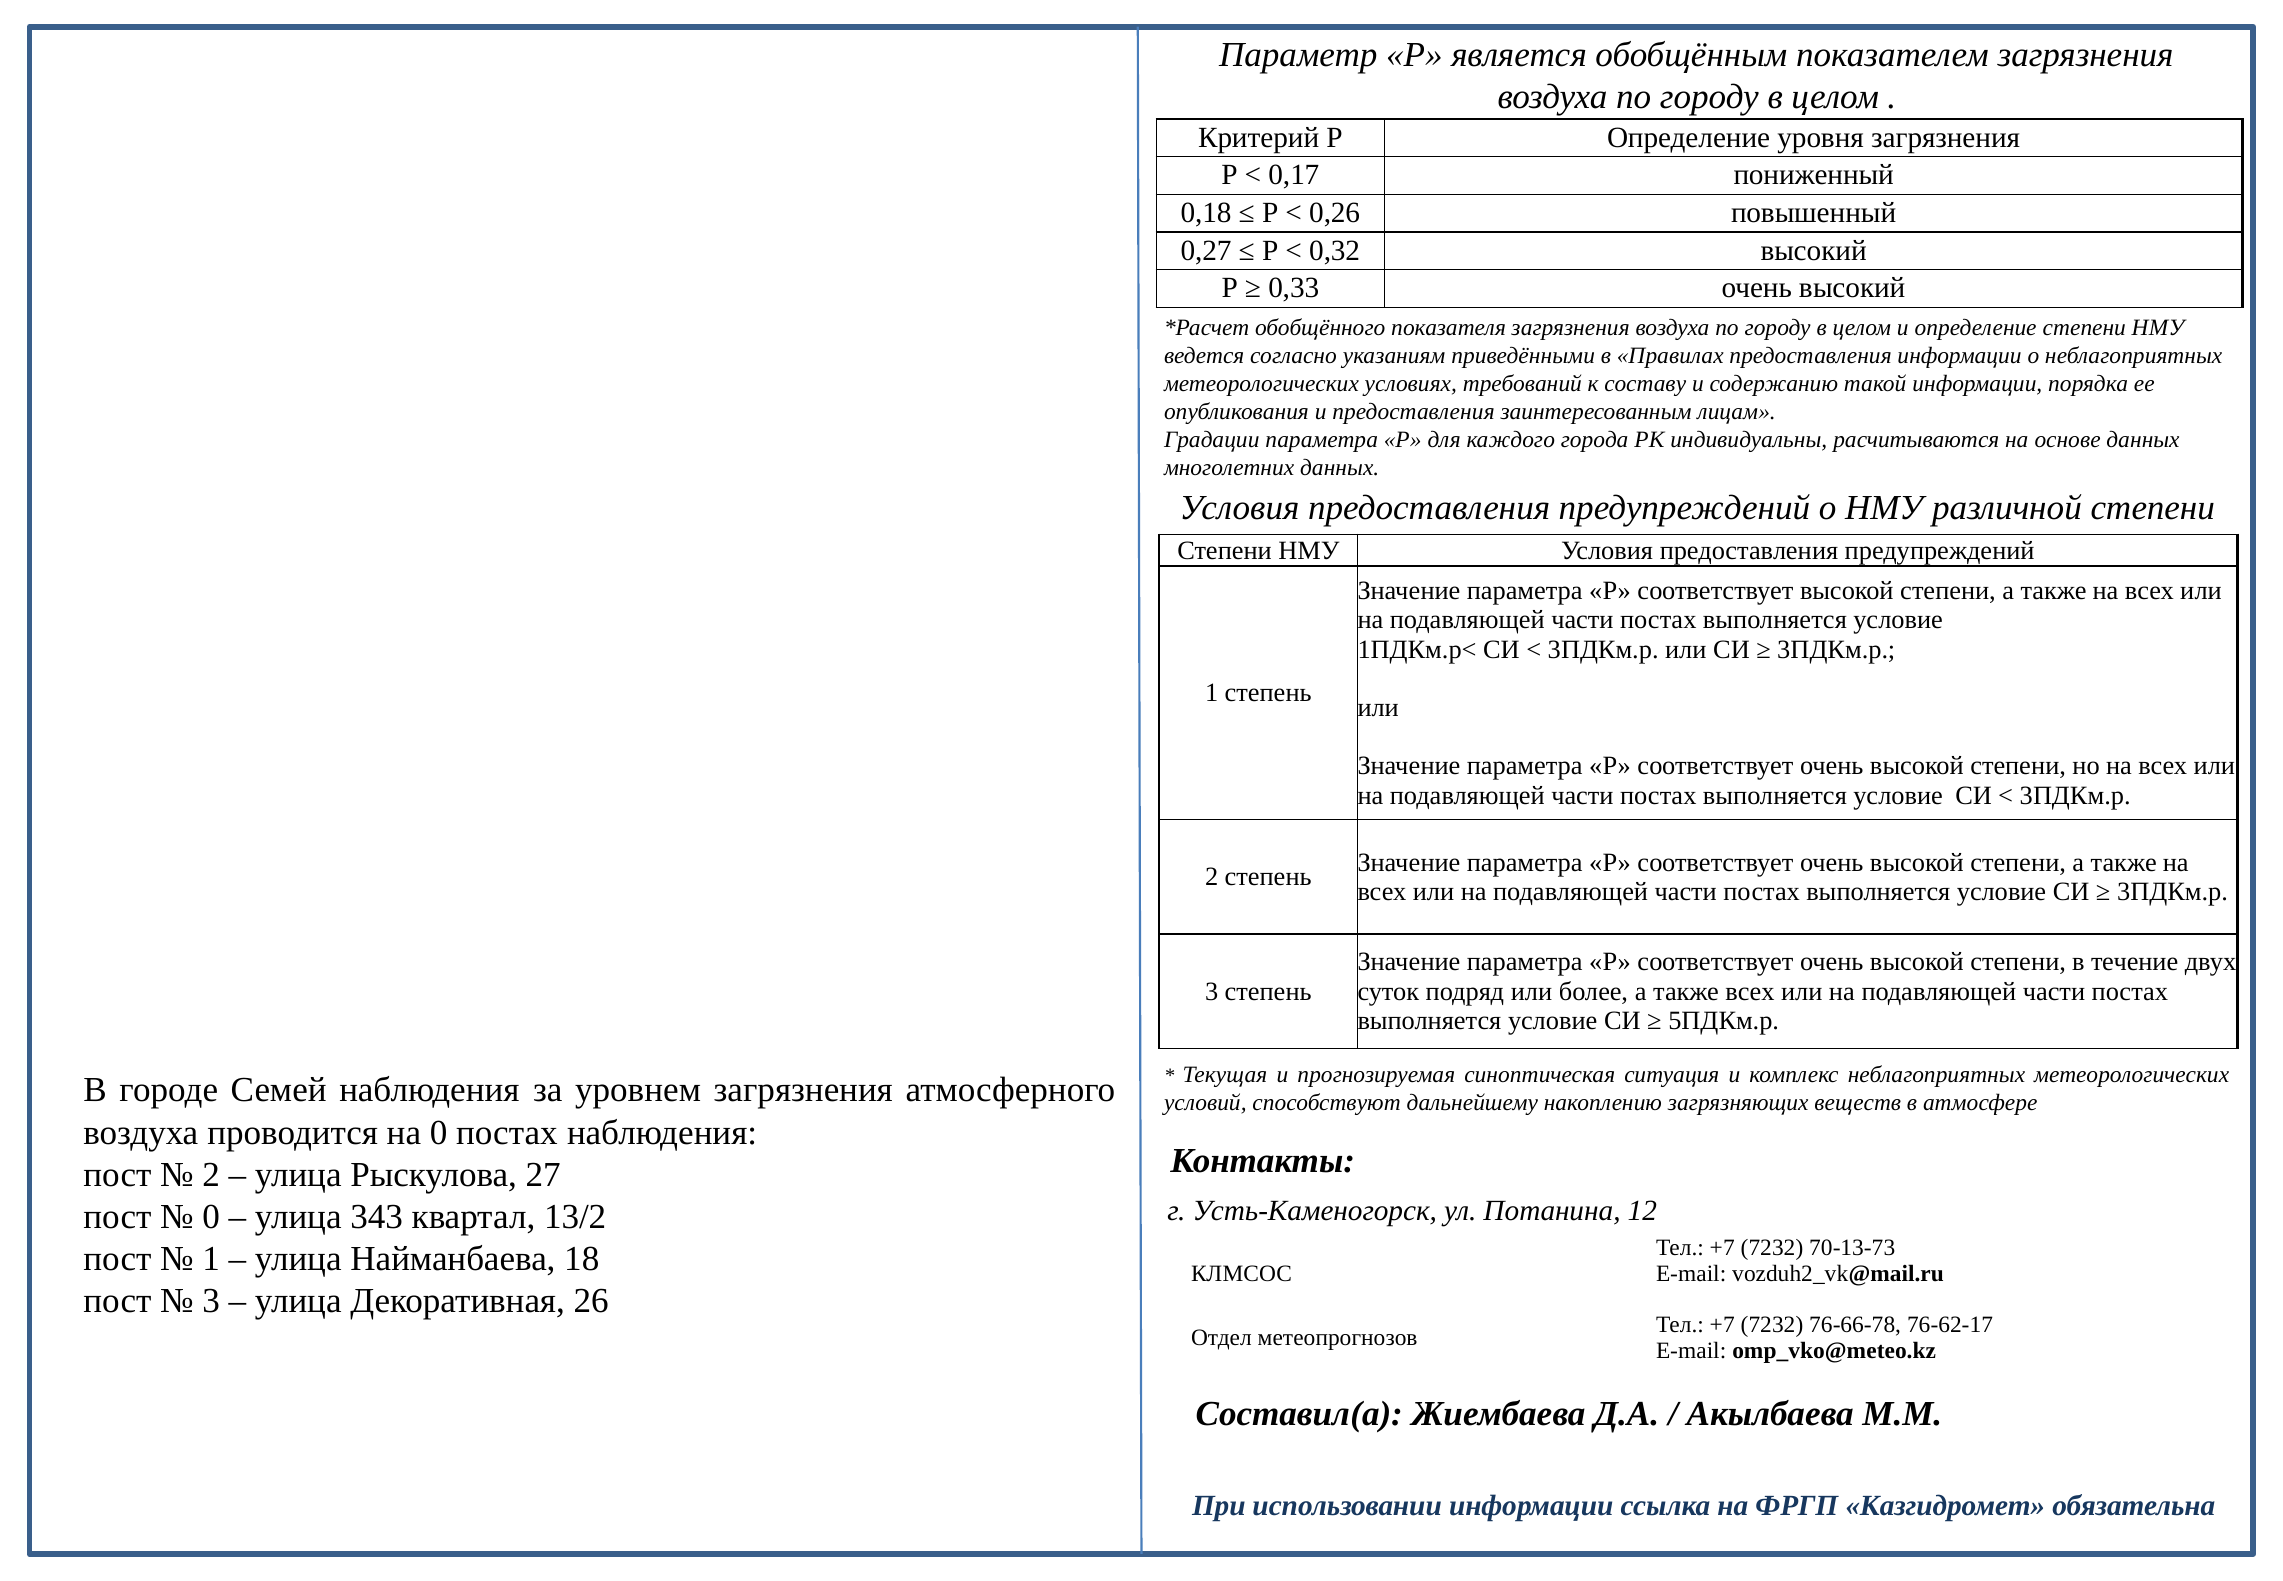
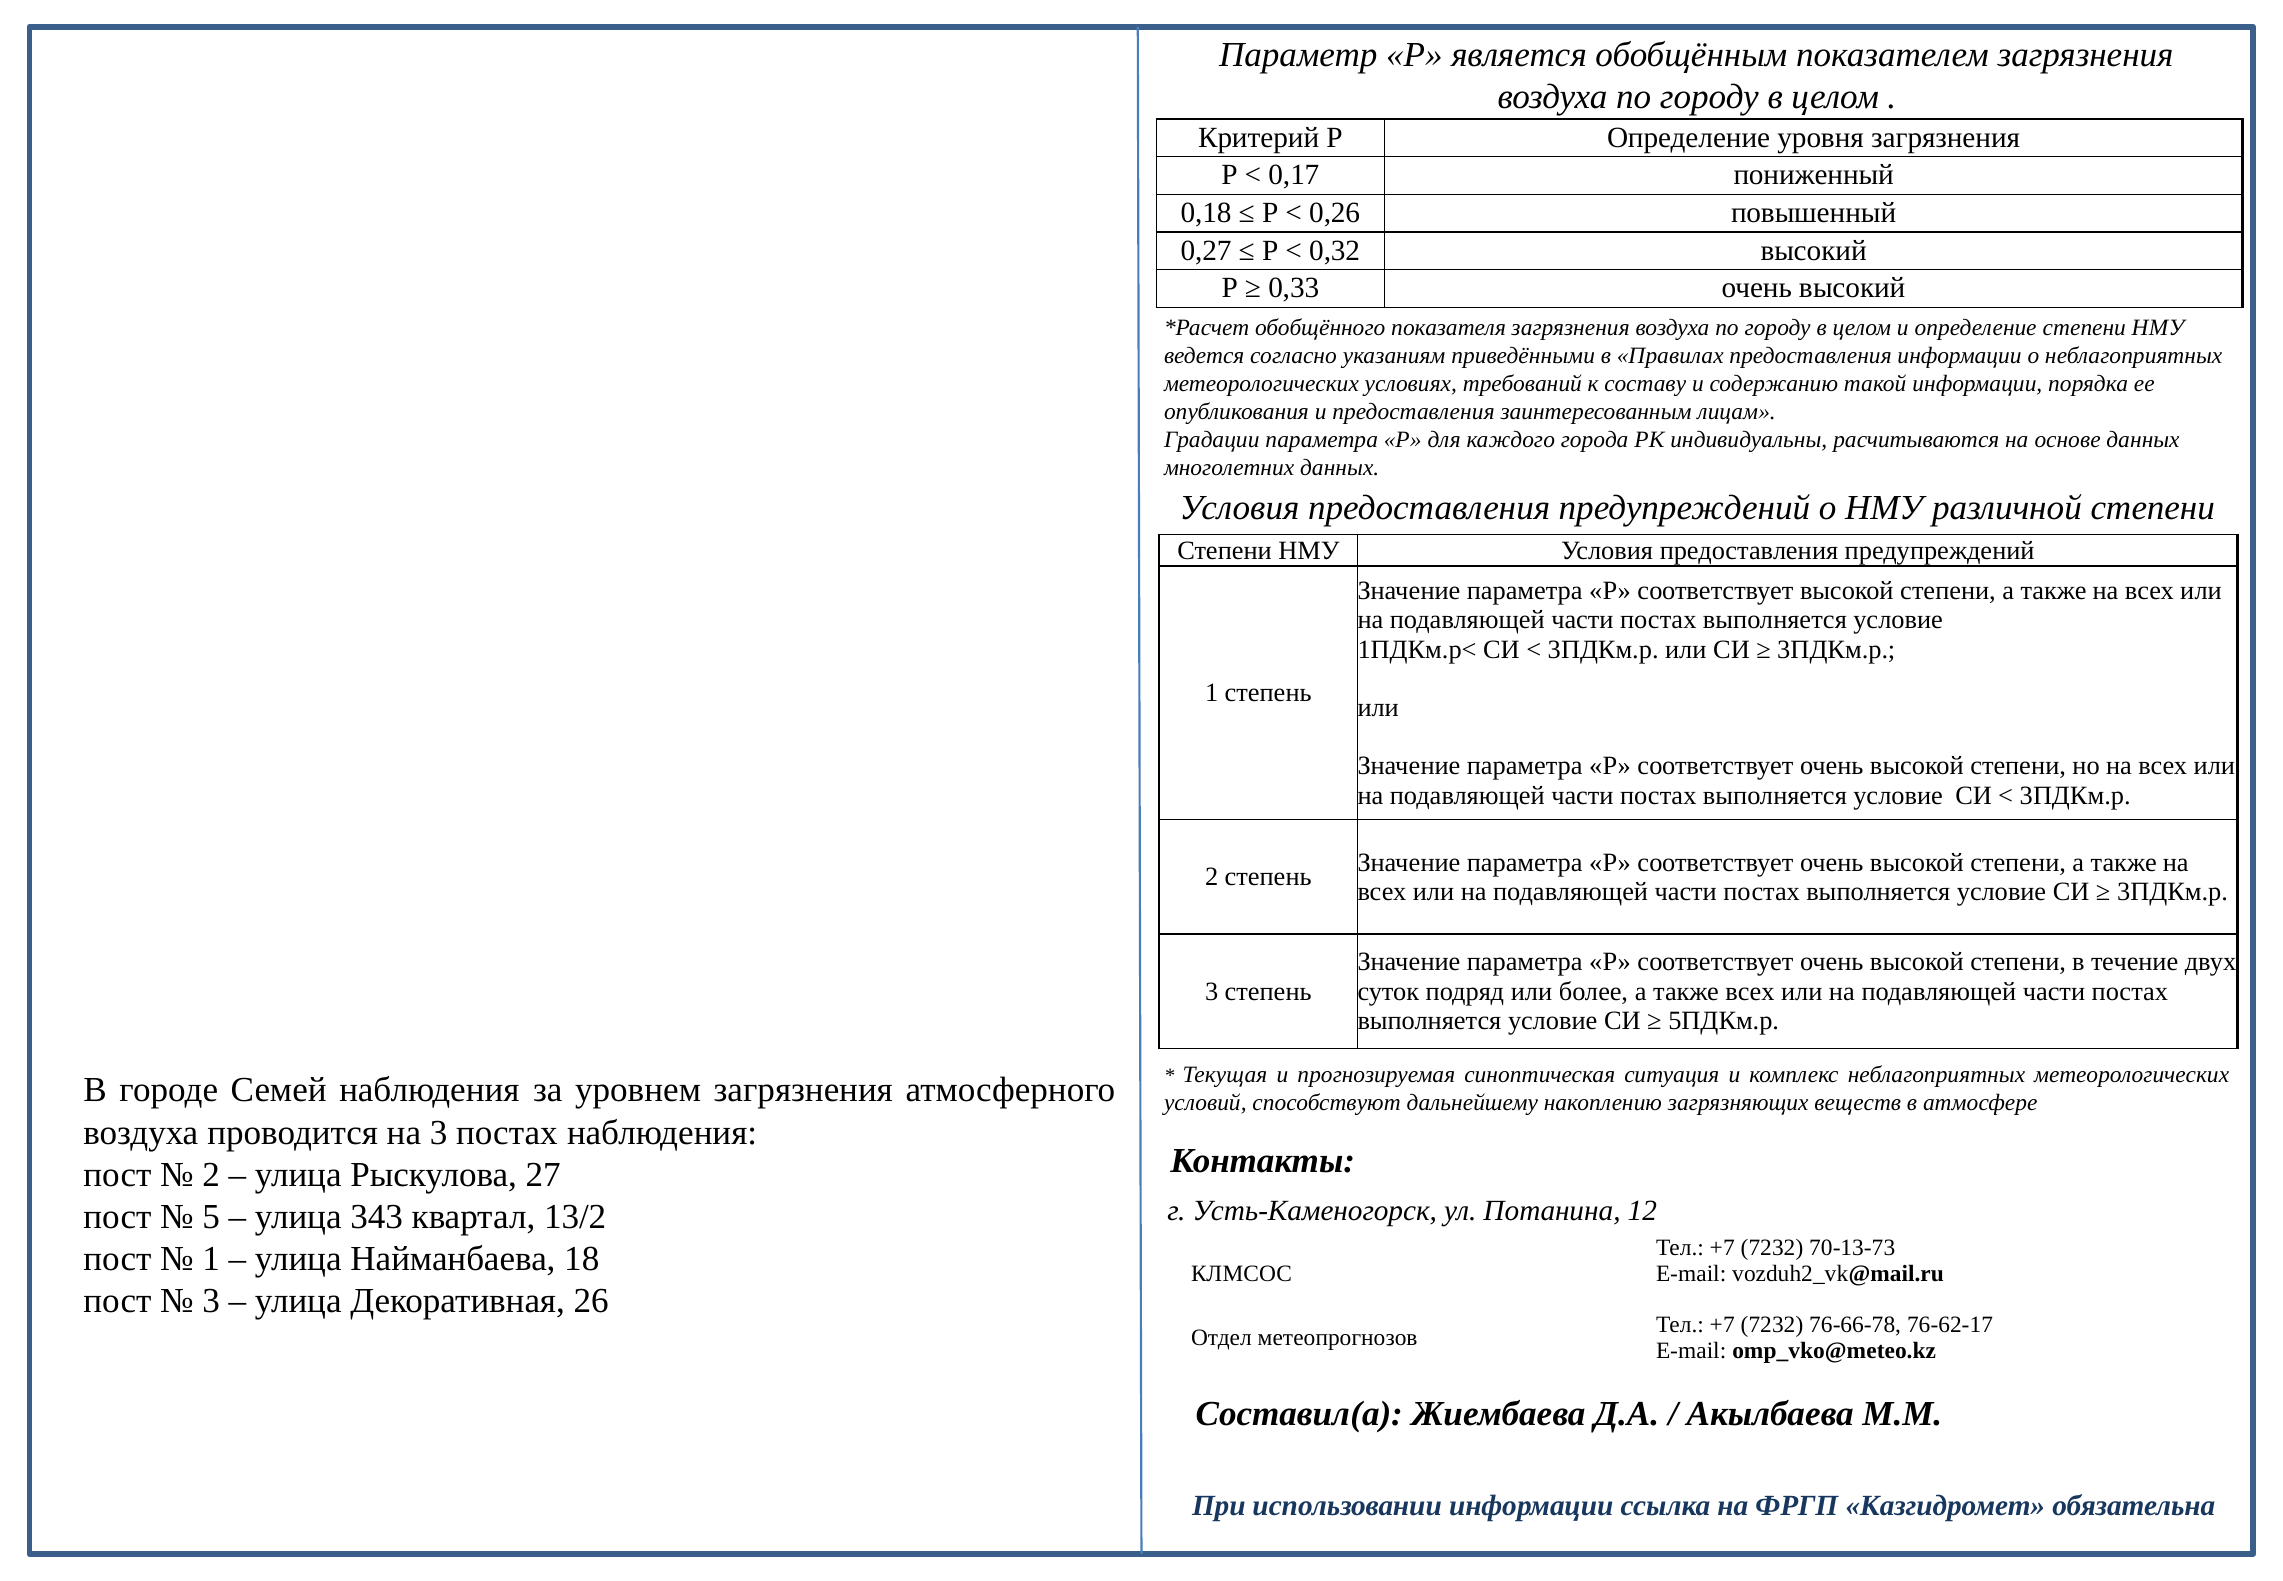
на 0: 0 -> 3
0 at (211, 1216): 0 -> 5
